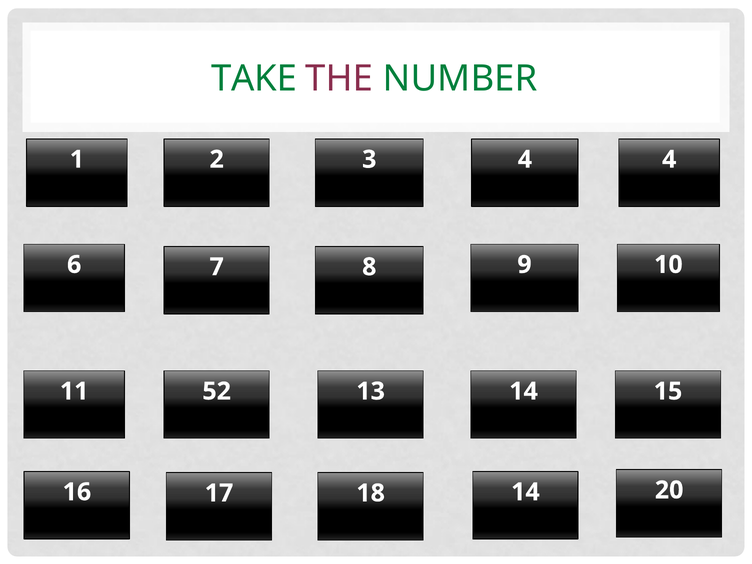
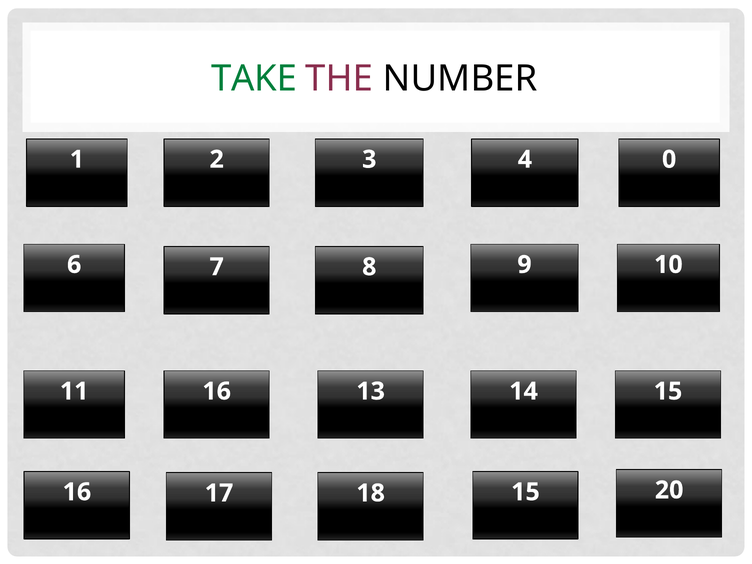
NUMBER colour: green -> black
4 4: 4 -> 0
11 52: 52 -> 16
14 at (525, 492): 14 -> 15
